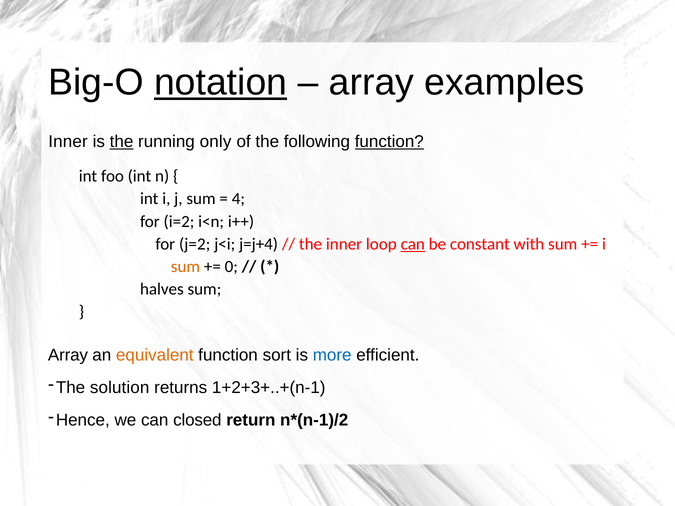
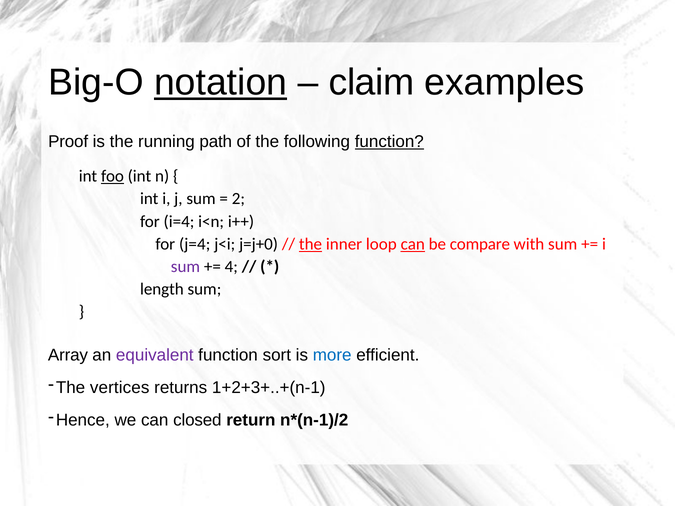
array at (371, 83): array -> claim
Inner at (68, 142): Inner -> Proof
the at (122, 142) underline: present -> none
only: only -> path
foo underline: none -> present
4: 4 -> 2
i=2: i=2 -> i=4
j=2: j=2 -> j=4
j=j+4: j=j+4 -> j=j+0
the at (310, 244) underline: none -> present
constant: constant -> compare
sum at (185, 267) colour: orange -> purple
0: 0 -> 4
halves: halves -> length
equivalent colour: orange -> purple
solution: solution -> vertices
